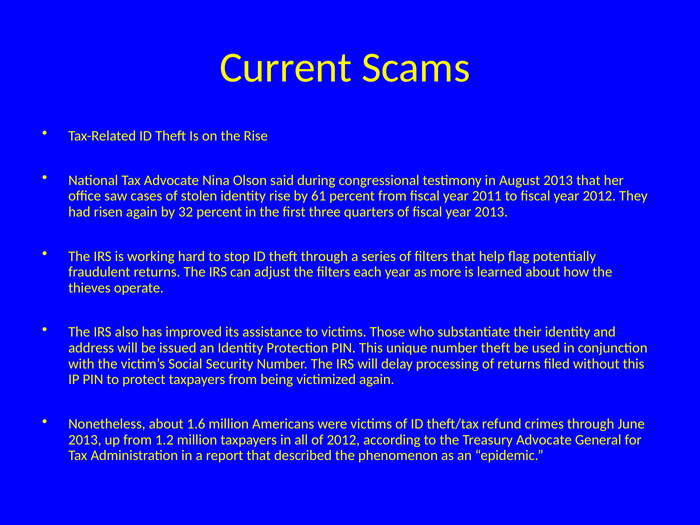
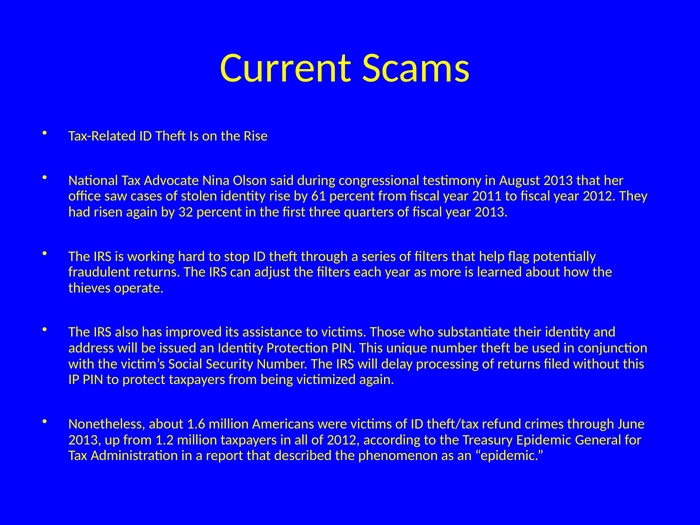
Treasury Advocate: Advocate -> Epidemic
